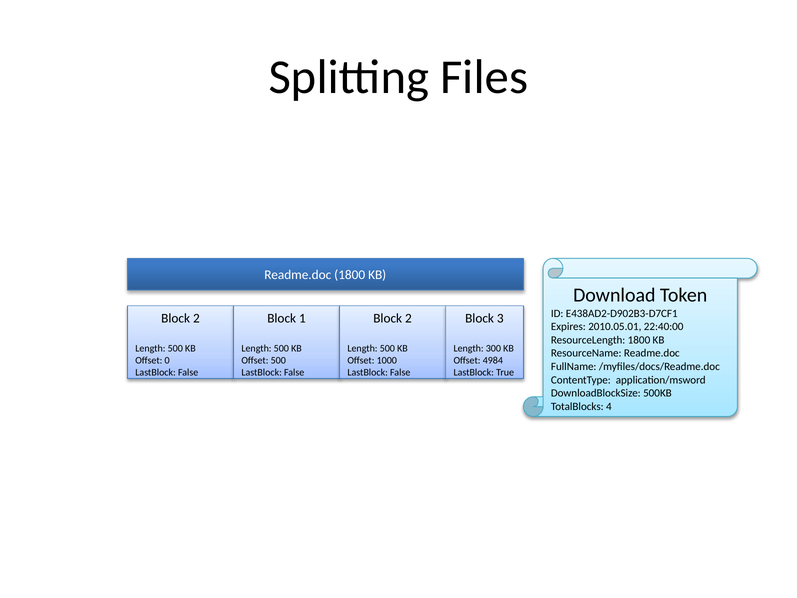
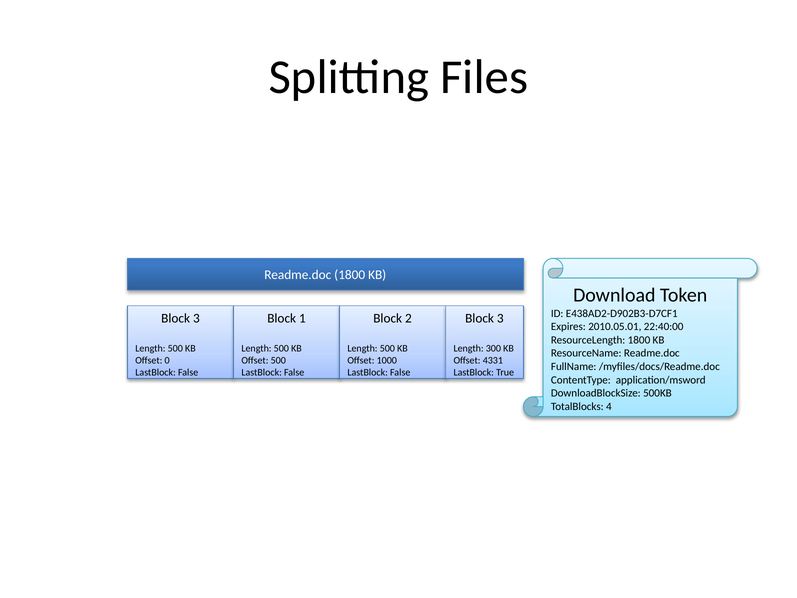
2 at (196, 318): 2 -> 3
4984: 4984 -> 4331
